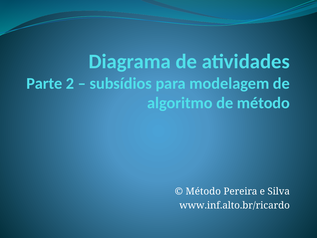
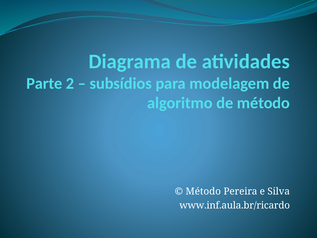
www.inf.alto.br/ricardo: www.inf.alto.br/ricardo -> www.inf.aula.br/ricardo
